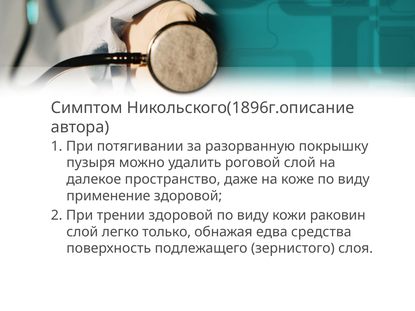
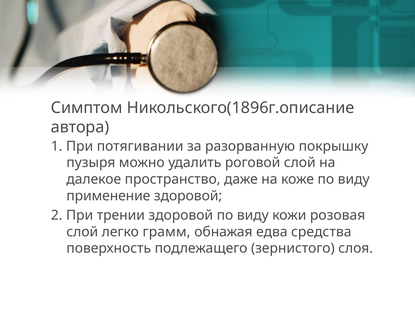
раковин: раковин -> розовая
только: только -> грамм
